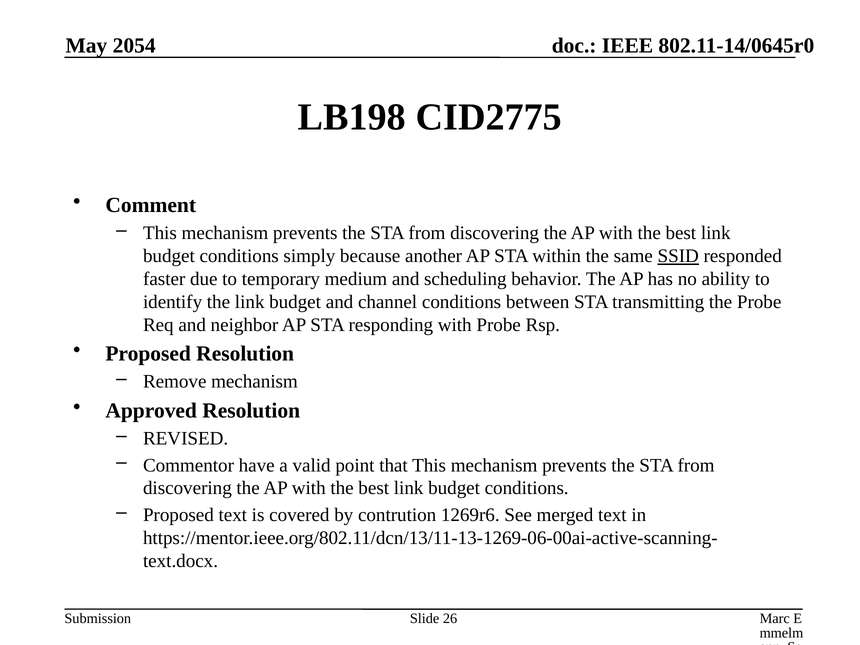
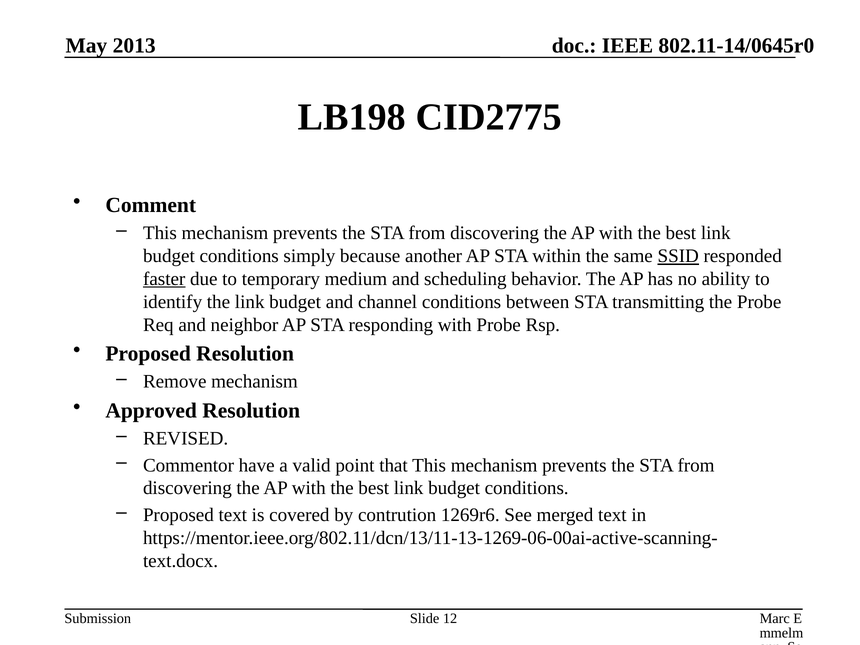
2054: 2054 -> 2013
faster underline: none -> present
26: 26 -> 12
